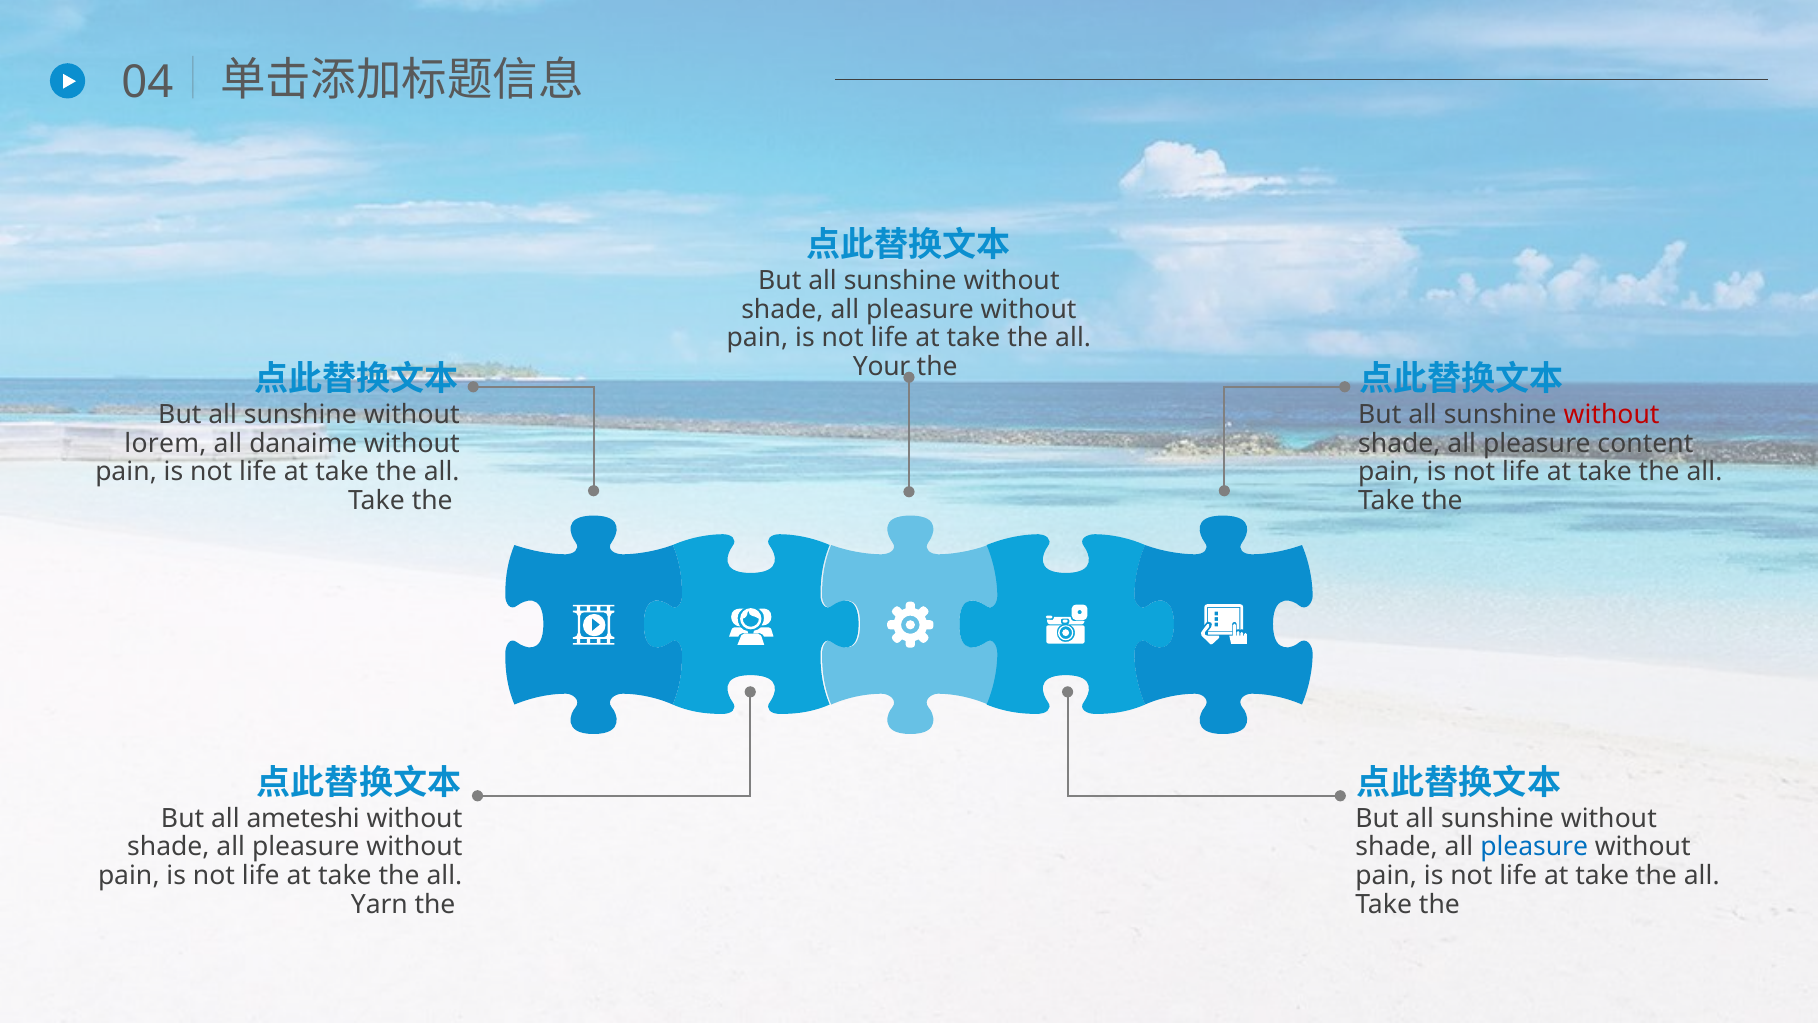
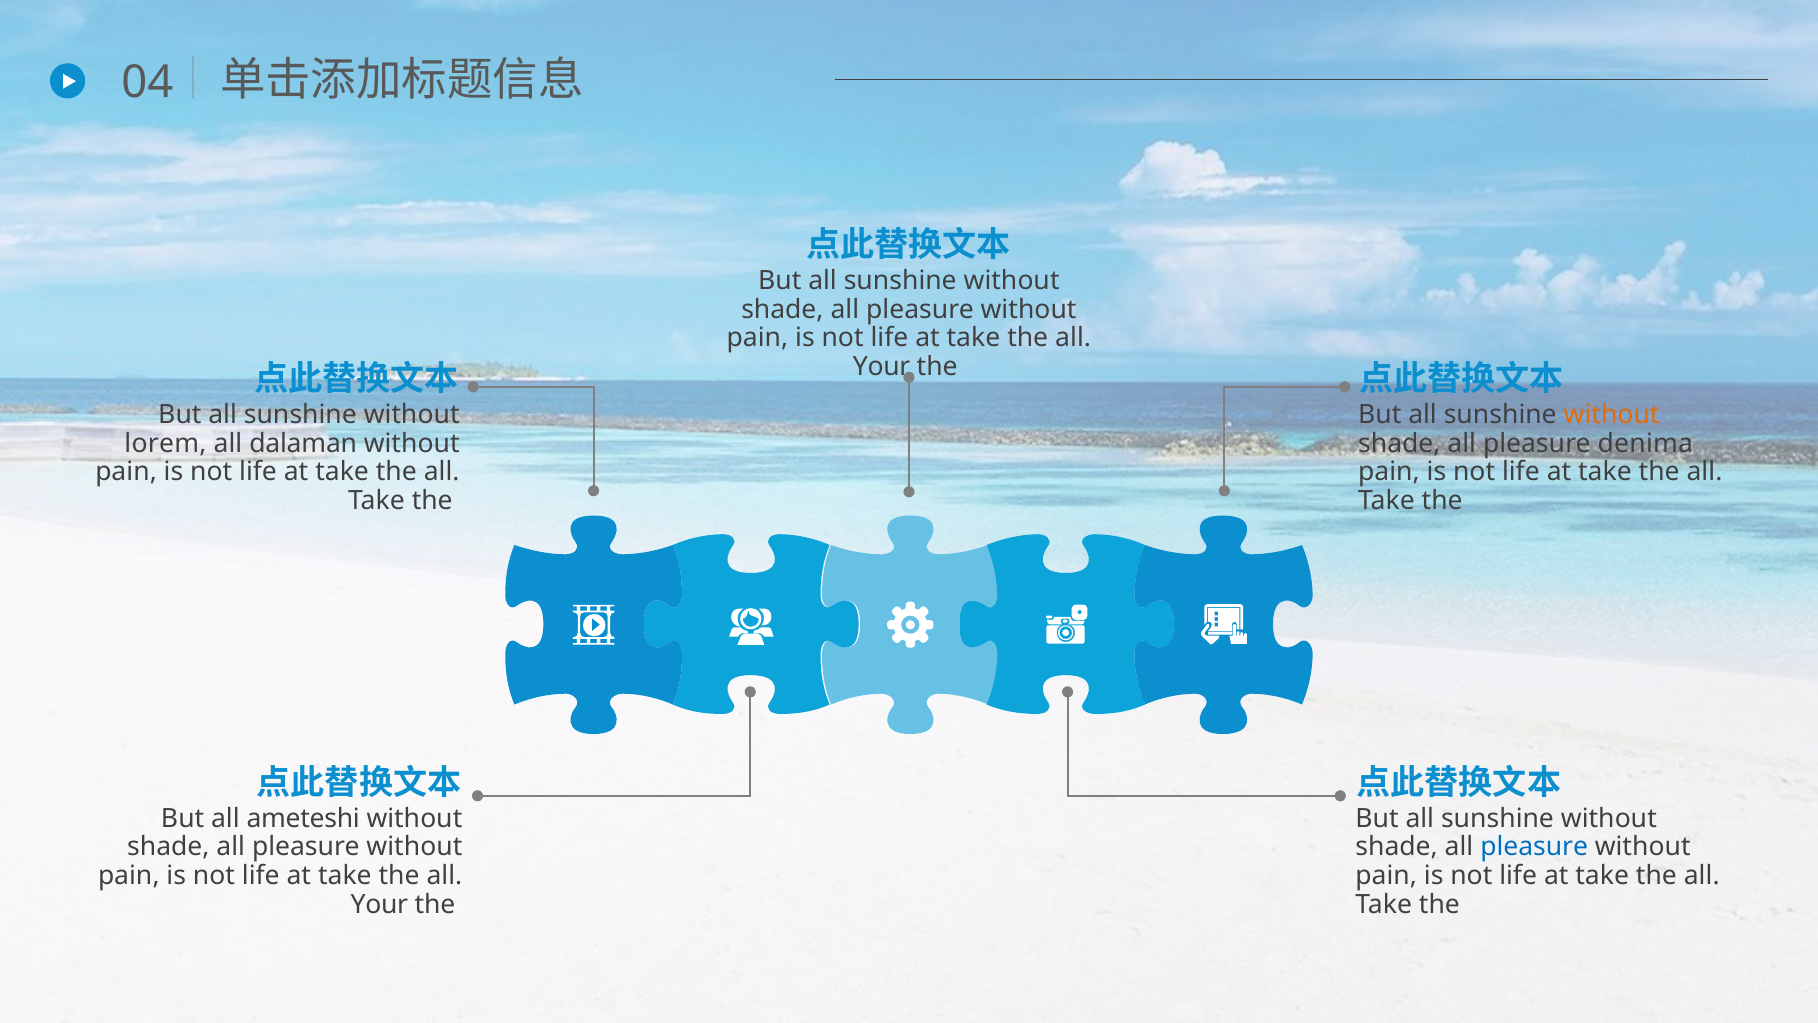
without at (1612, 415) colour: red -> orange
danaime: danaime -> dalaman
content: content -> denima
Yarn at (379, 904): Yarn -> Your
